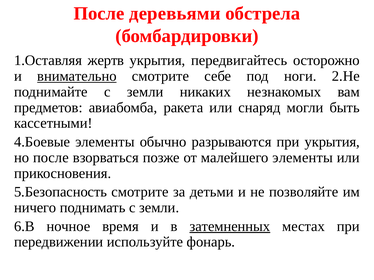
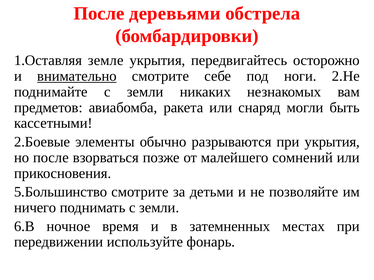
жертв: жертв -> земле
4.Боевые: 4.Боевые -> 2.Боевые
малейшего элементы: элементы -> сомнений
5.Безопасность: 5.Безопасность -> 5.Большинство
затемненных underline: present -> none
